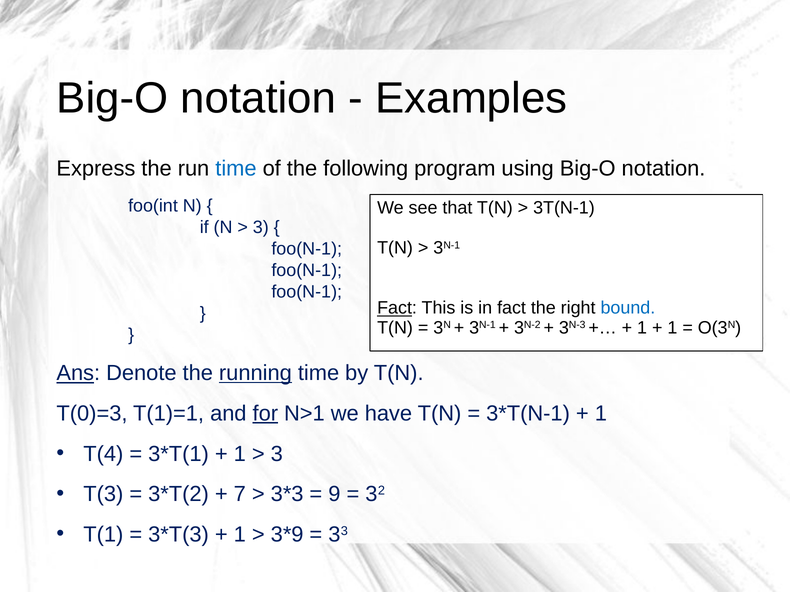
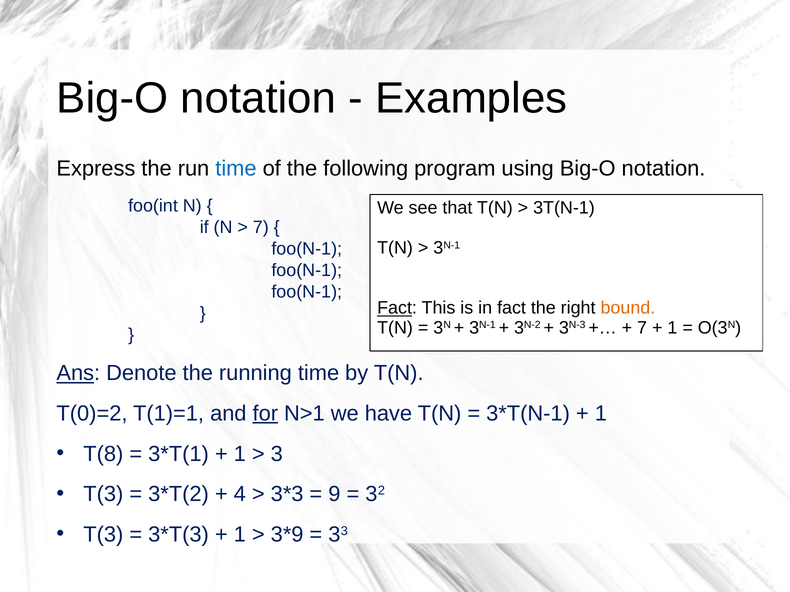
3 at (261, 228): 3 -> 7
bound colour: blue -> orange
1 at (642, 328): 1 -> 7
running underline: present -> none
T(0)=3: T(0)=3 -> T(0)=2
T(4: T(4 -> T(8
7: 7 -> 4
T(1 at (103, 535): T(1 -> T(3
